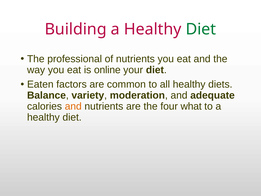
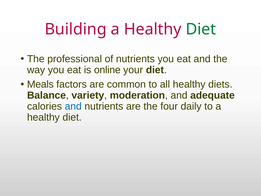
Eaten: Eaten -> Meals
and at (73, 106) colour: orange -> blue
what: what -> daily
